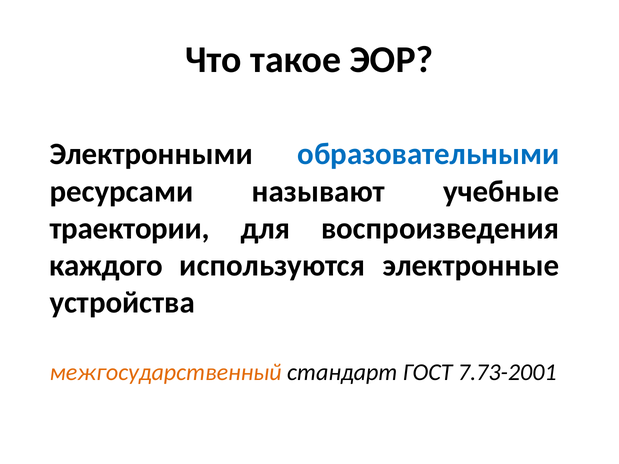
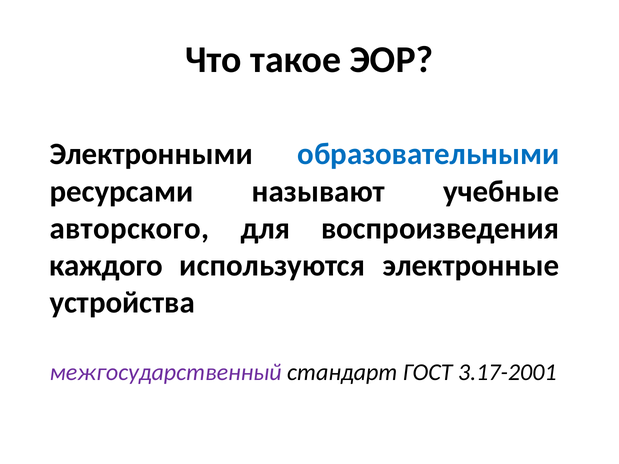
траектории: траектории -> авторского
межгосударственный colour: orange -> purple
7.73-2001: 7.73-2001 -> 3.17-2001
